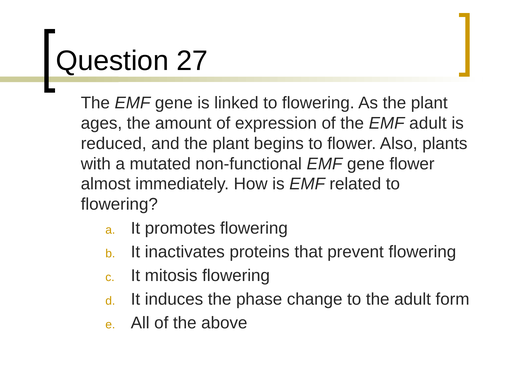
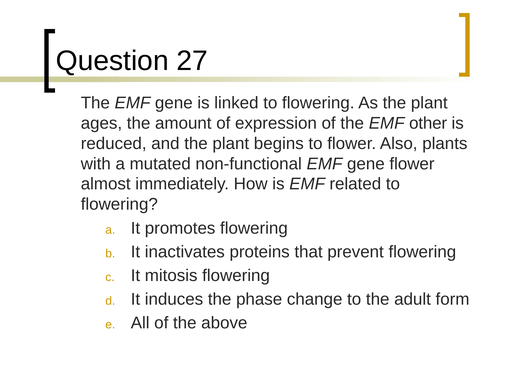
EMF adult: adult -> other
